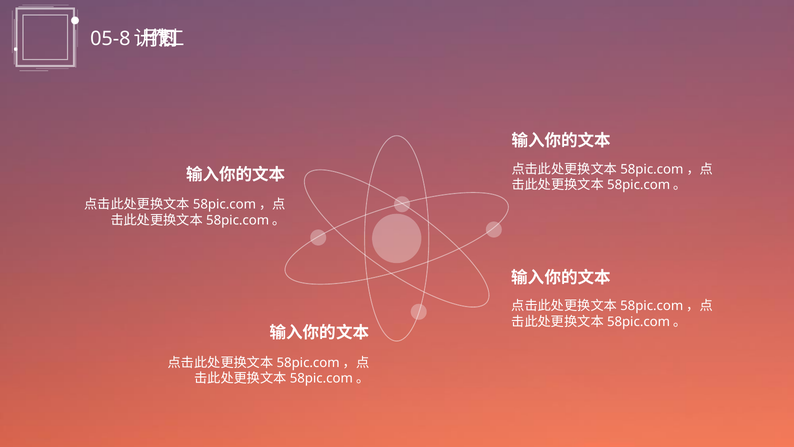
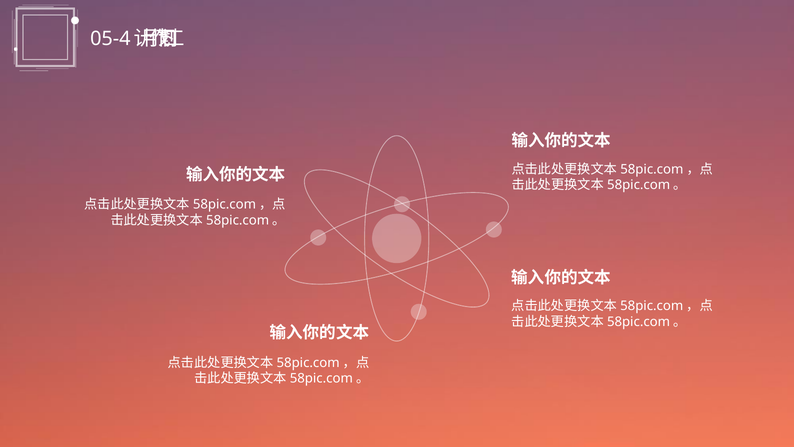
05-8: 05-8 -> 05-4
